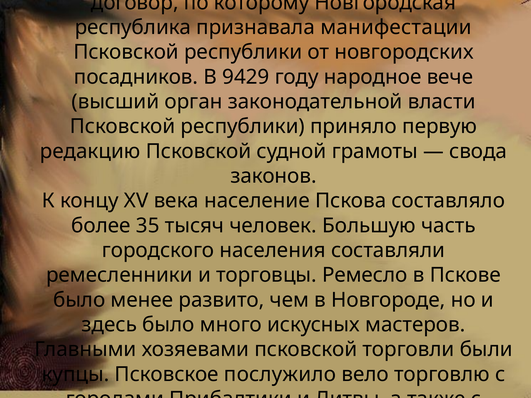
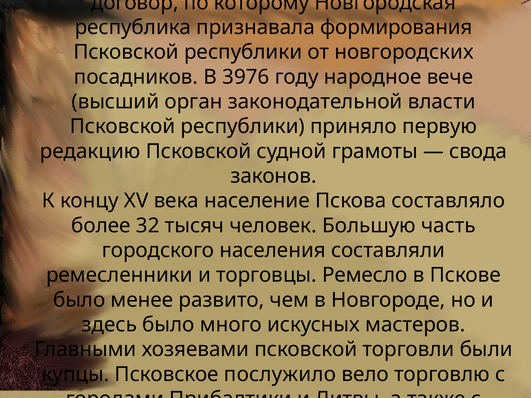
манифестации: манифестации -> формирования
9429: 9429 -> 3976
35: 35 -> 32
